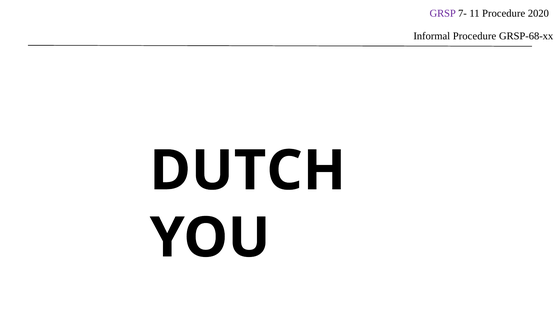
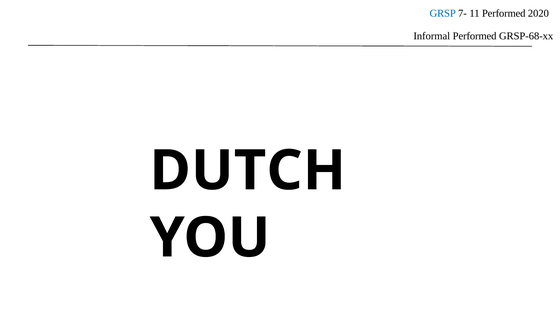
GRSP colour: purple -> blue
11 Procedure: Procedure -> Performed
Informal Procedure: Procedure -> Performed
